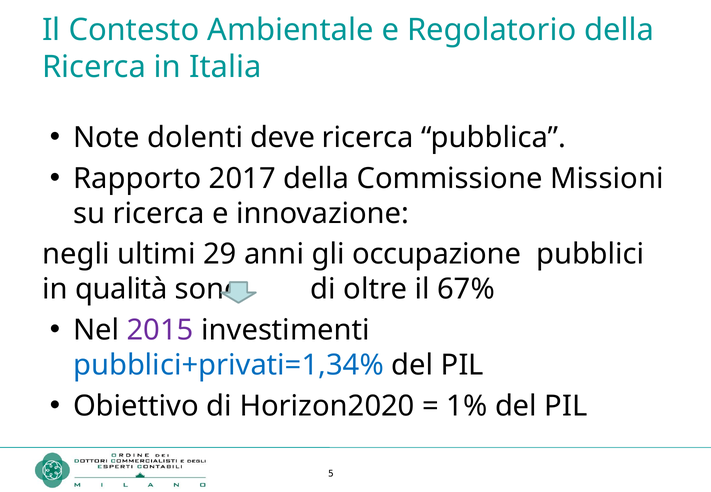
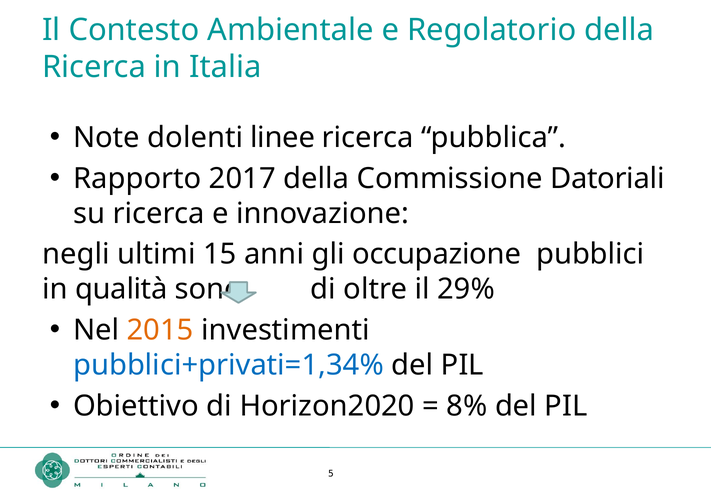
deve: deve -> linee
Missioni: Missioni -> Datoriali
29: 29 -> 15
67%: 67% -> 29%
2015 colour: purple -> orange
1%: 1% -> 8%
